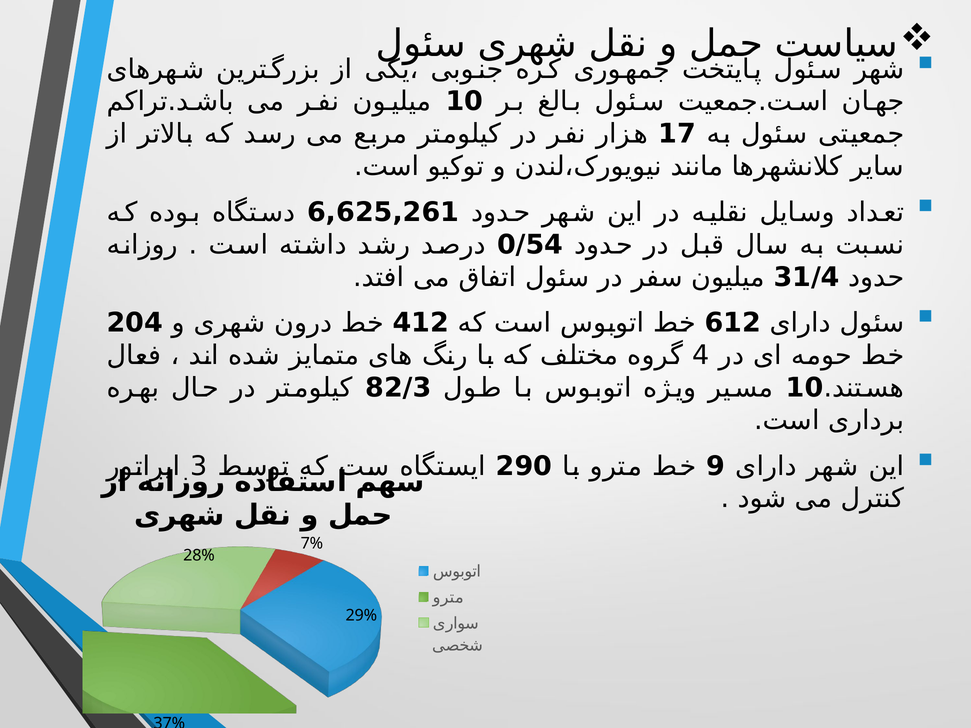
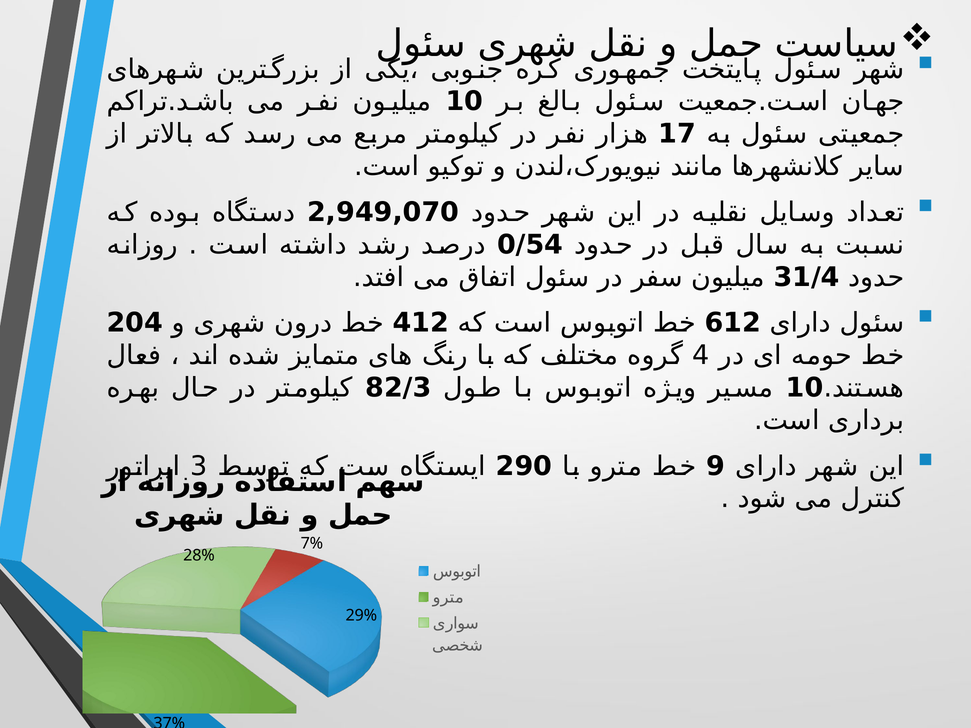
6,625,261: 6,625,261 -> 2,949,070
